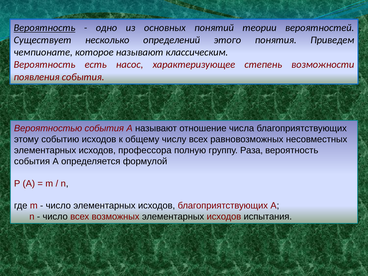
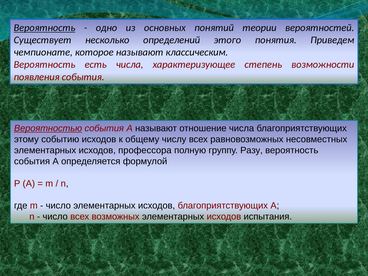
есть насос: насос -> числа
Вероятностью underline: none -> present
Раза: Раза -> Разу
